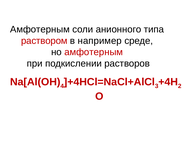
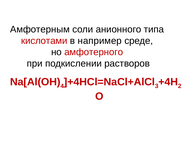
раствором: раствором -> кислотами
но амфотерным: амфотерным -> амфотерного
